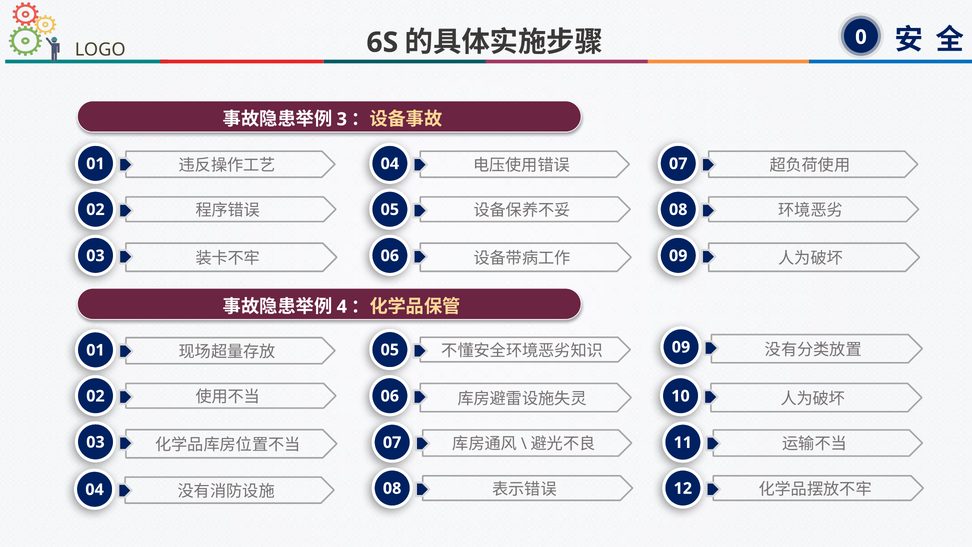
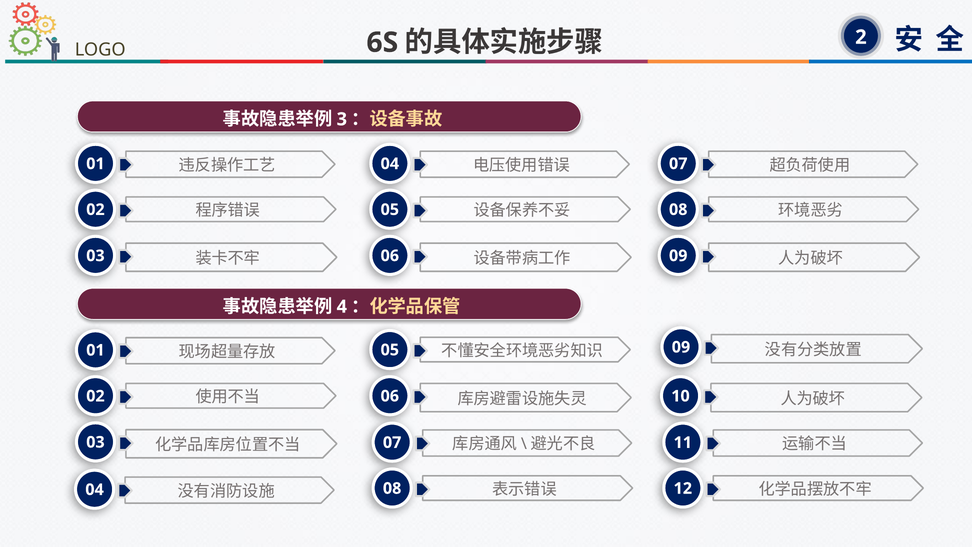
0: 0 -> 2
